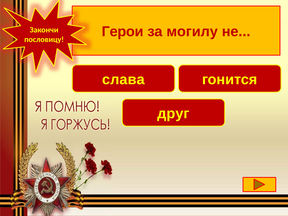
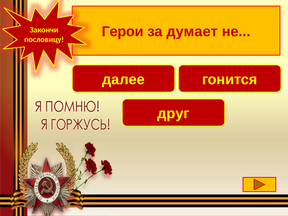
могилу: могилу -> думает
слава: слава -> далее
